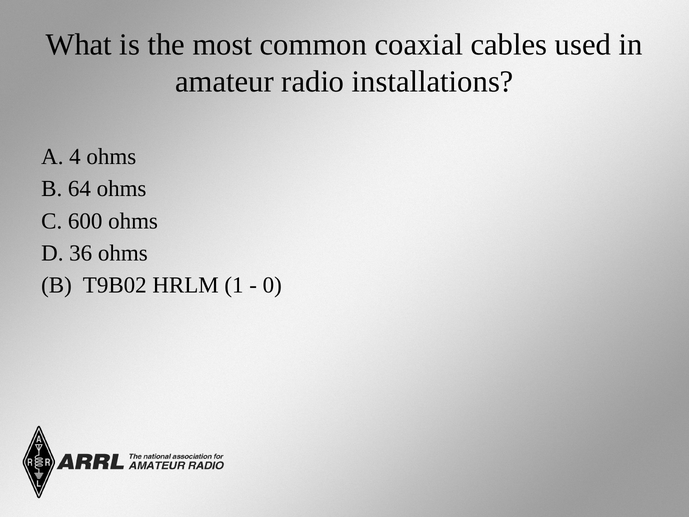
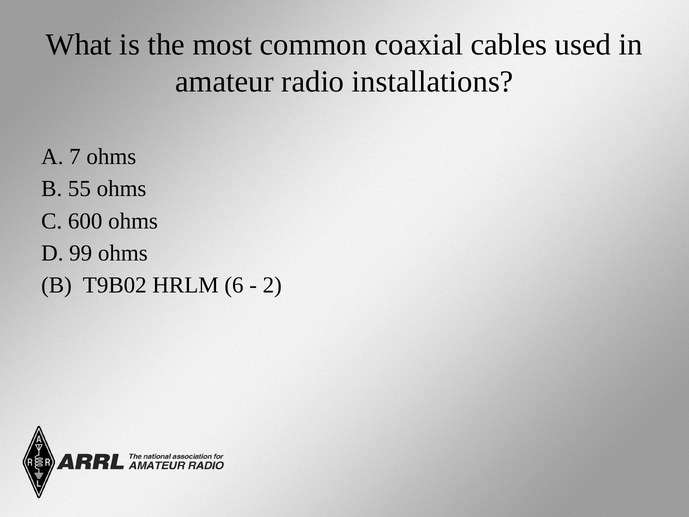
4: 4 -> 7
64: 64 -> 55
36: 36 -> 99
1: 1 -> 6
0: 0 -> 2
